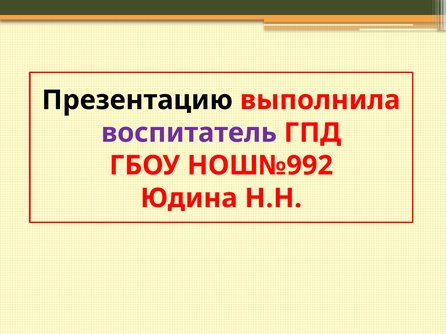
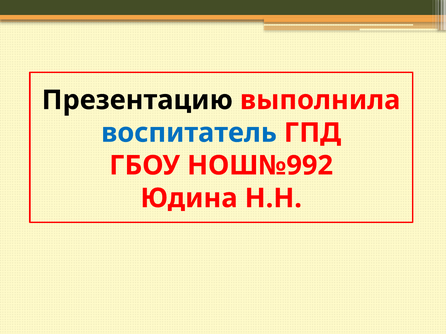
воспитатель colour: purple -> blue
